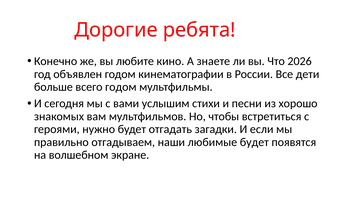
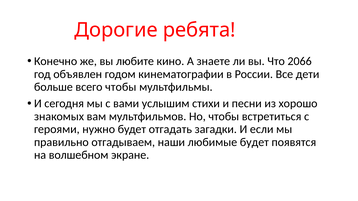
2026: 2026 -> 2066
всего годом: годом -> чтобы
